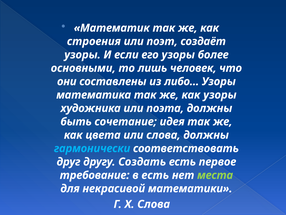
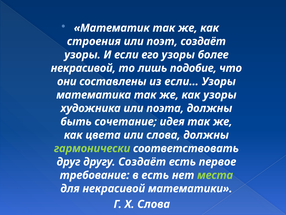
основными at (83, 68): основными -> некрасивой
человек: человек -> подобие
либо…: либо… -> если…
гармонически colour: light blue -> light green
другу Создать: Создать -> Создаёт
